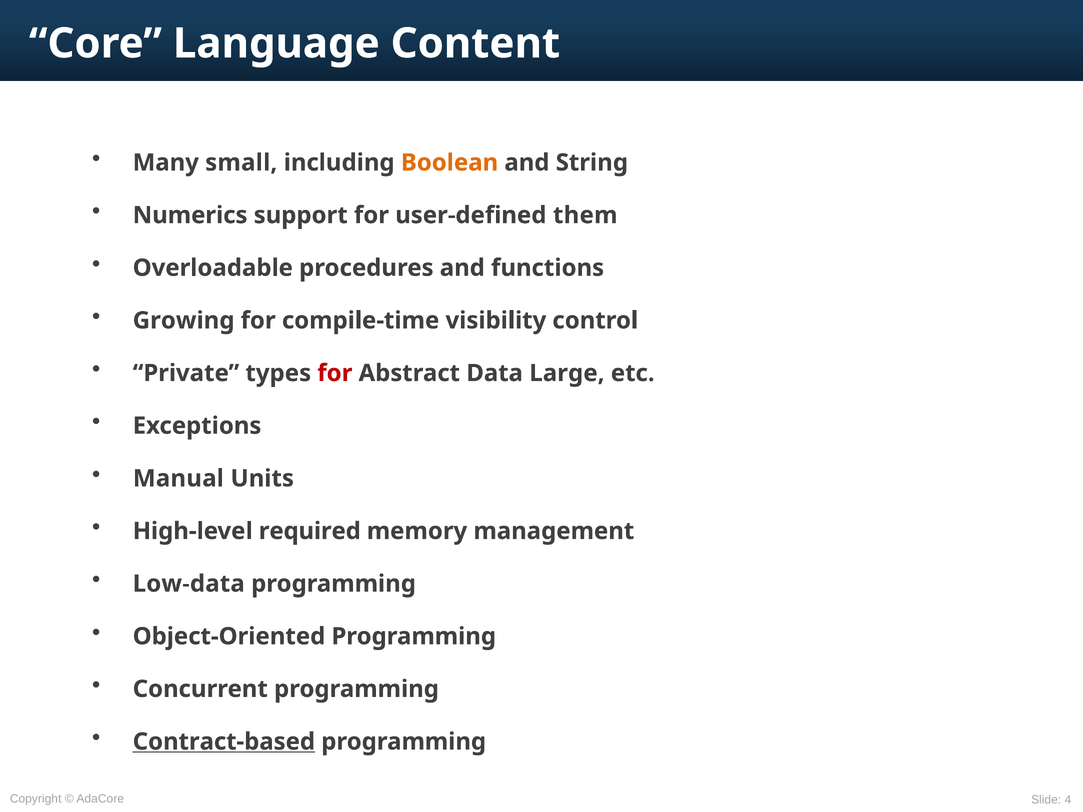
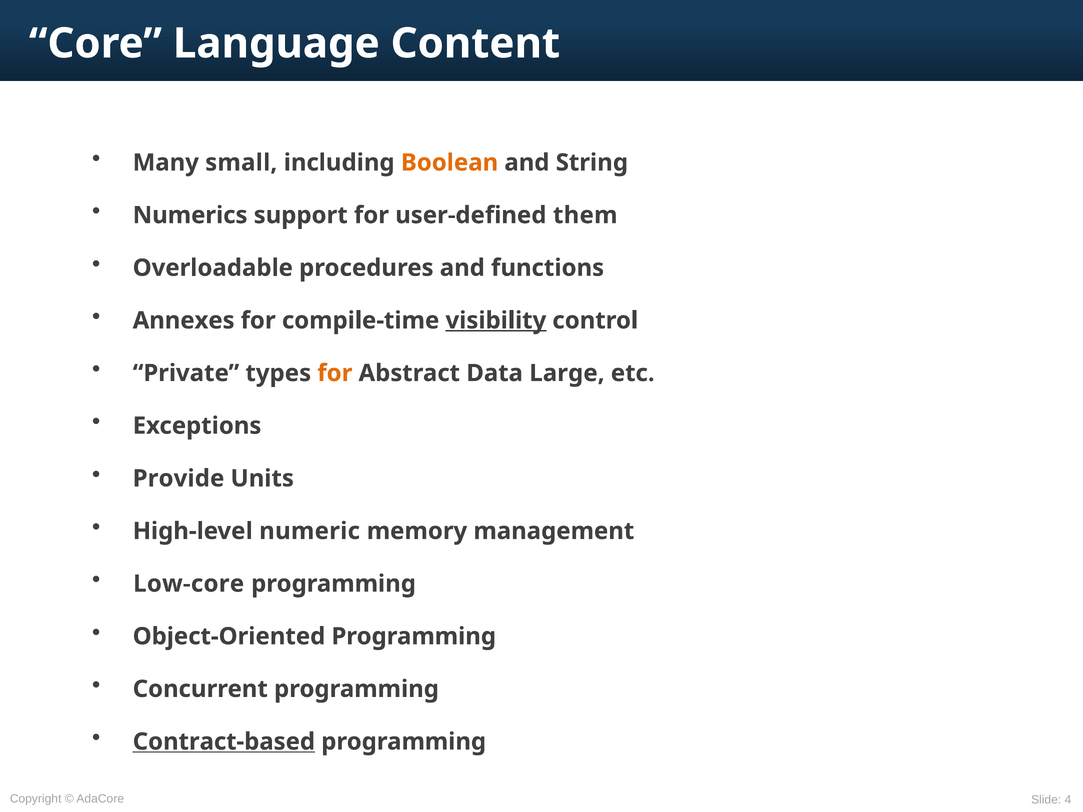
Growing: Growing -> Annexes
visibility underline: none -> present
for at (335, 373) colour: red -> orange
Manual: Manual -> Provide
required: required -> numeric
Low-data: Low-data -> Low-core
